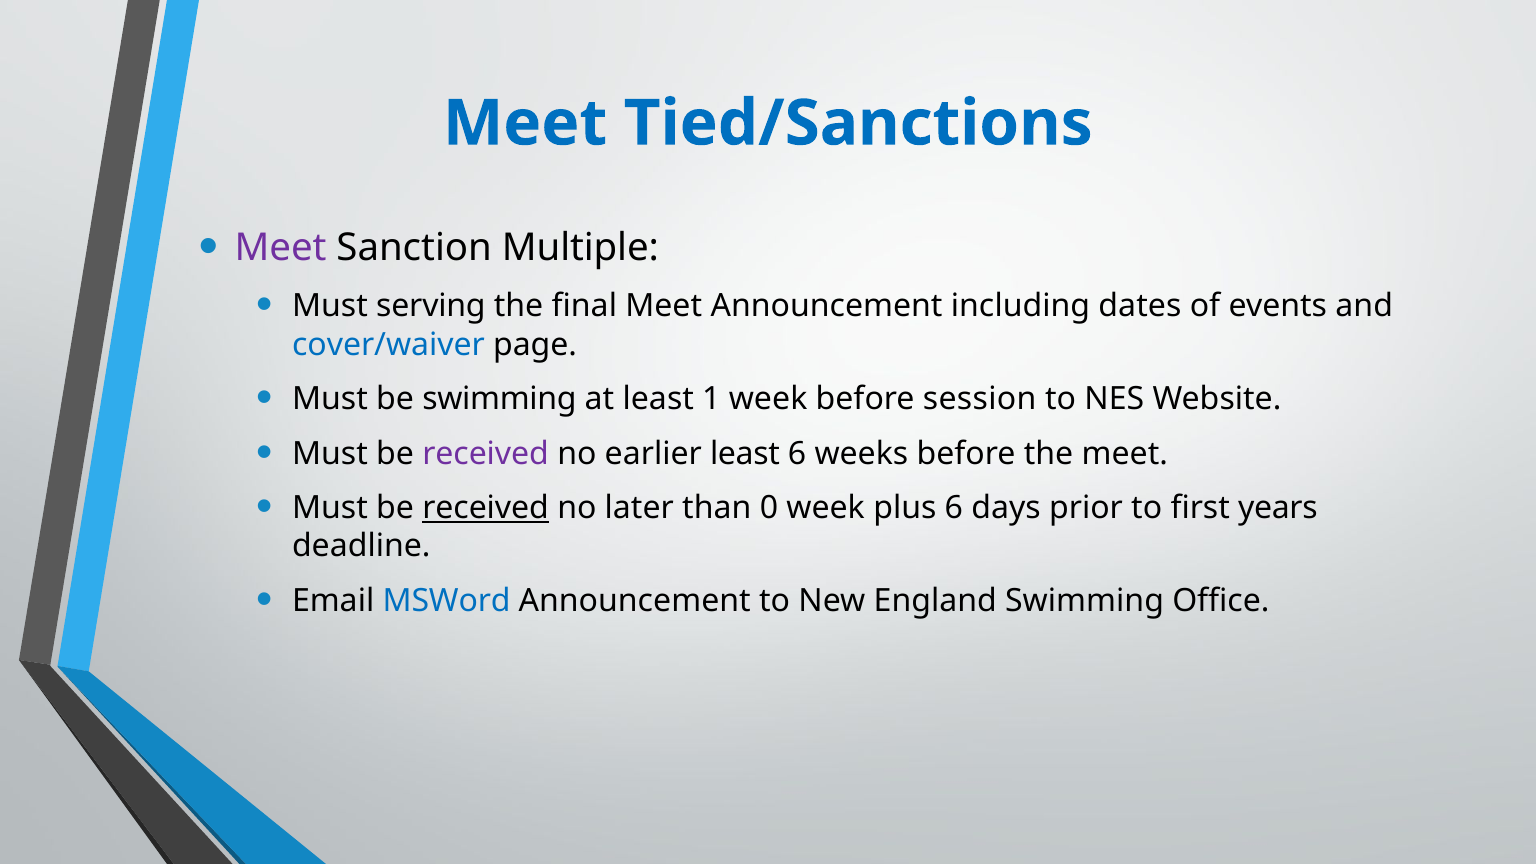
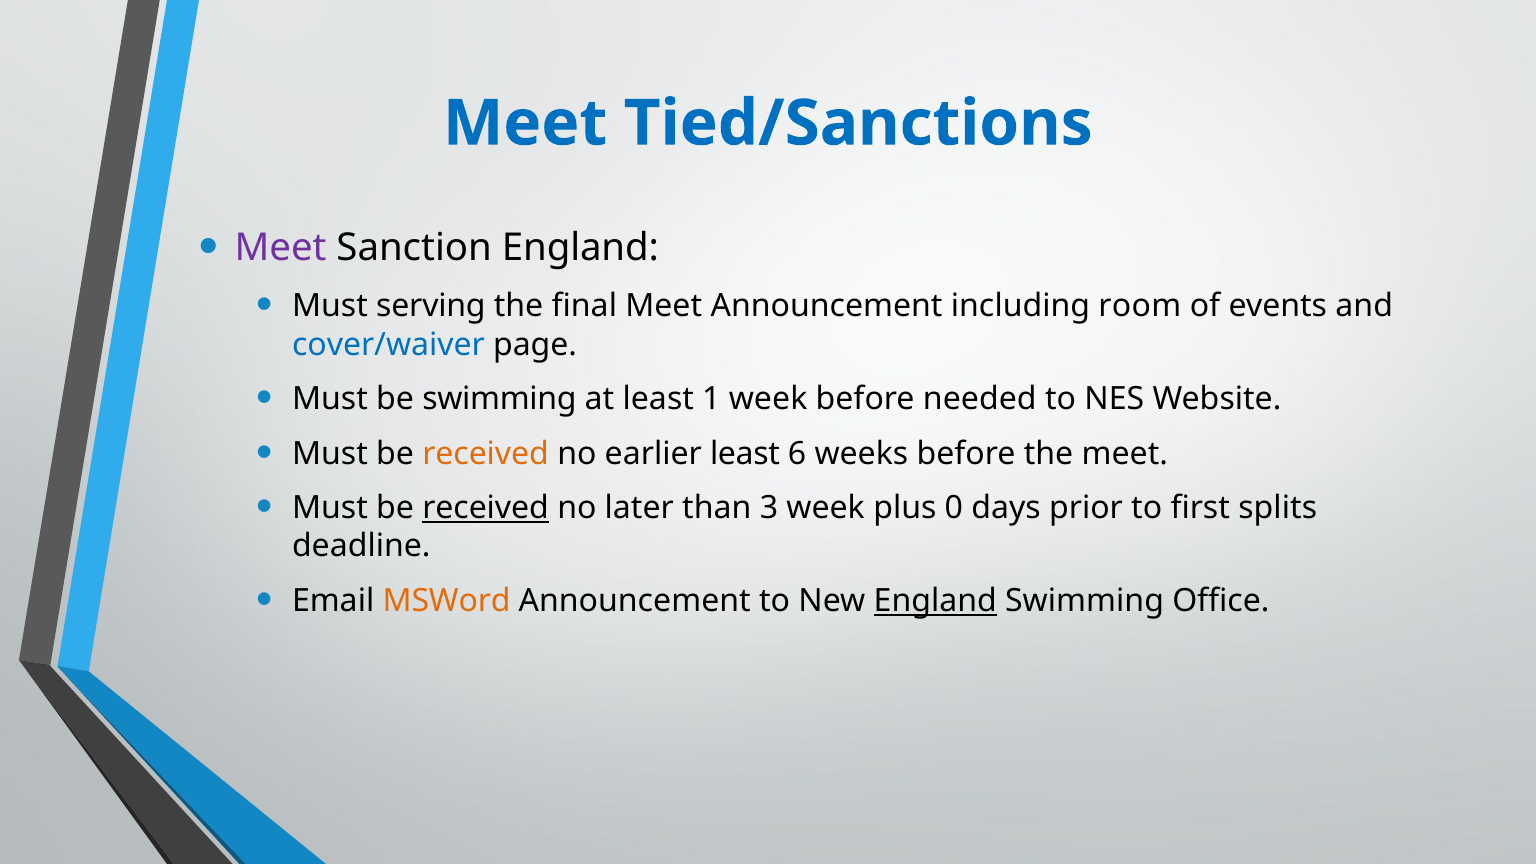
Sanction Multiple: Multiple -> England
dates: dates -> room
session: session -> needed
received at (486, 453) colour: purple -> orange
0: 0 -> 3
plus 6: 6 -> 0
years: years -> splits
MSWord colour: blue -> orange
England at (935, 601) underline: none -> present
